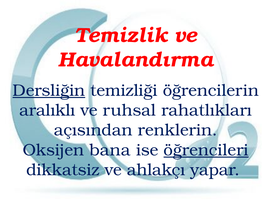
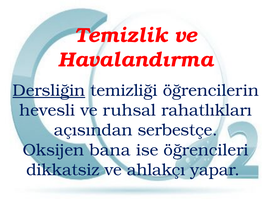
aralıklı: aralıklı -> hevesli
renklerin: renklerin -> serbestçe
öğrencileri underline: present -> none
